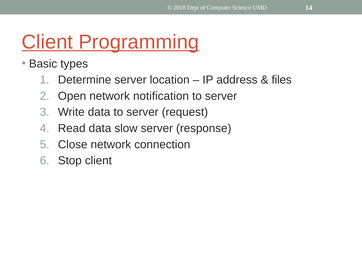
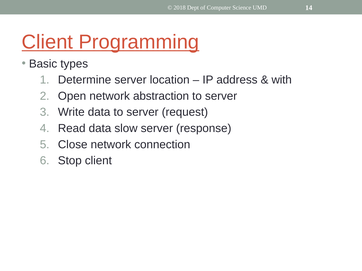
files: files -> with
notification: notification -> abstraction
